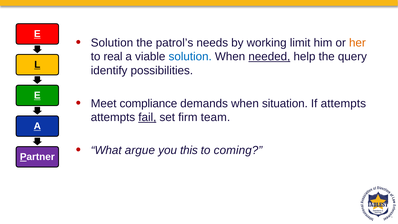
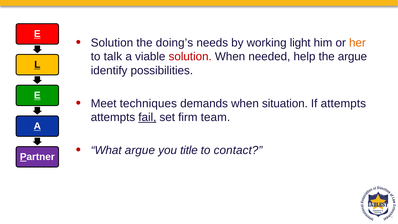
patrol’s: patrol’s -> doing’s
limit: limit -> light
real: real -> talk
solution at (190, 57) colour: blue -> red
needed underline: present -> none
the query: query -> argue
compliance: compliance -> techniques
this: this -> title
coming: coming -> contact
